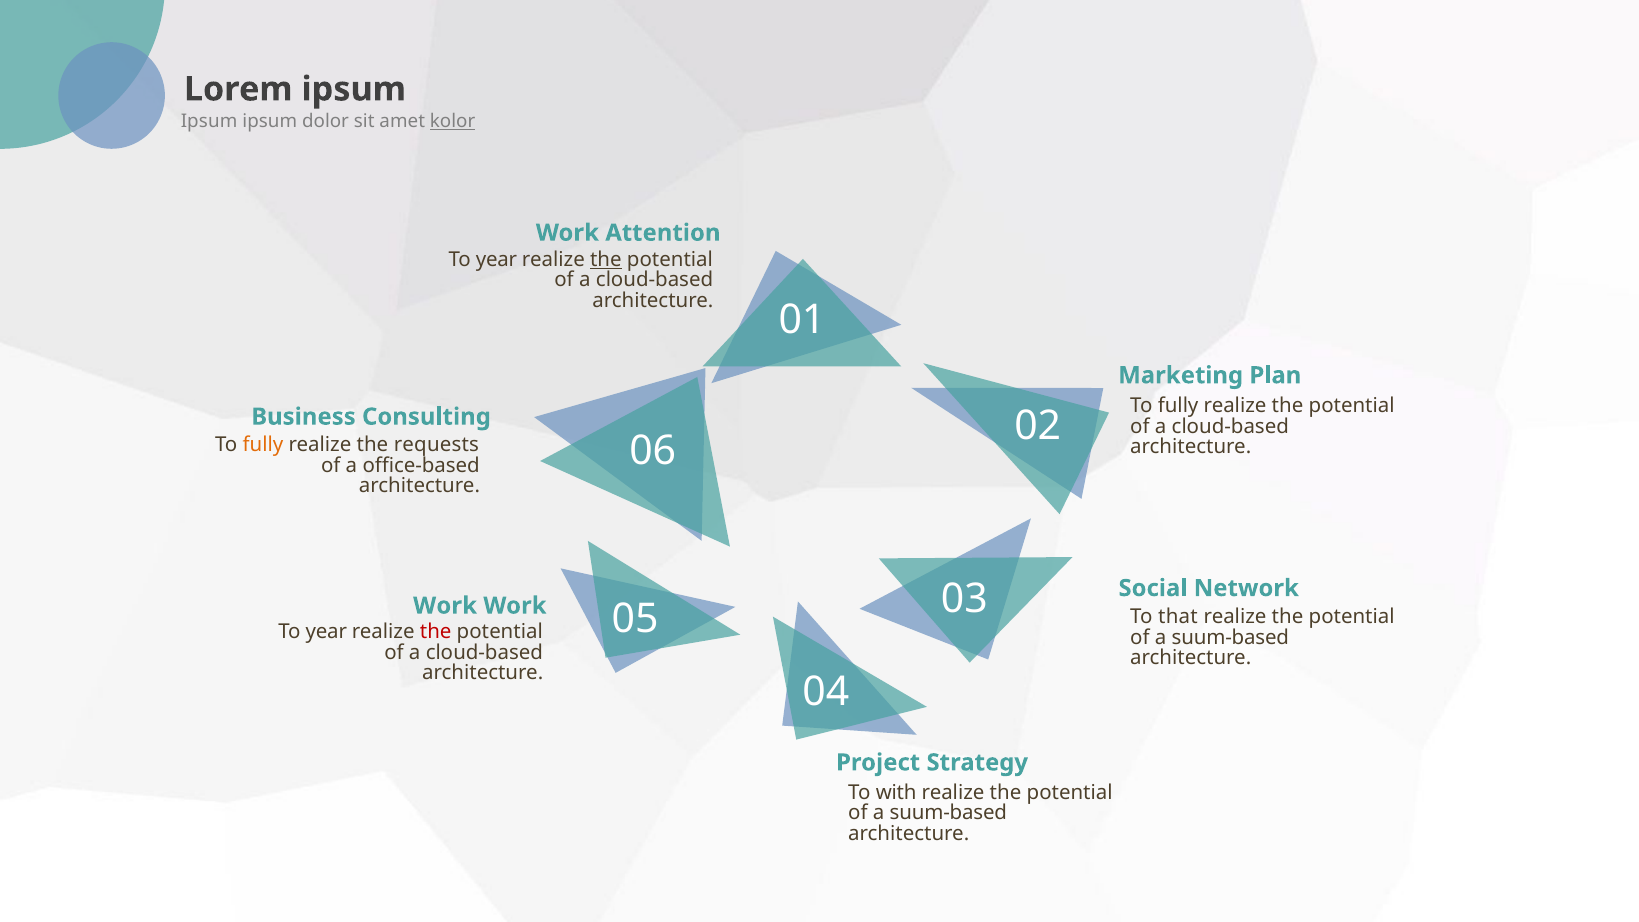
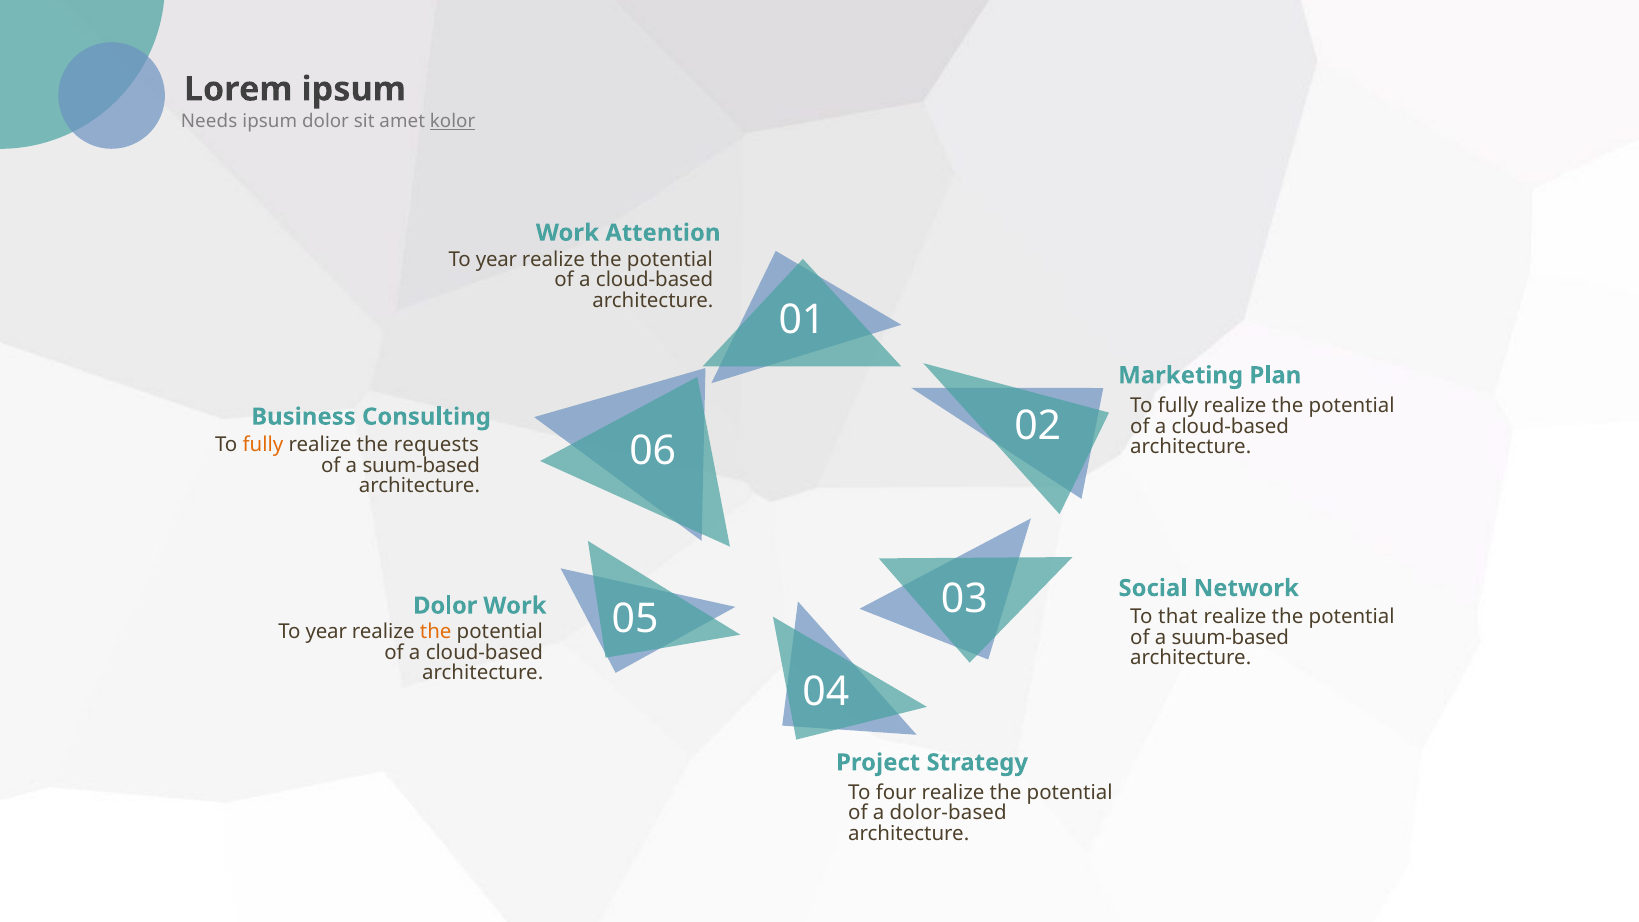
Ipsum at (209, 121): Ipsum -> Needs
the at (606, 260) underline: present -> none
office-based at (421, 465): office-based -> suum-based
Work at (445, 606): Work -> Dolor
the at (436, 632) colour: red -> orange
with: with -> four
suum-based at (948, 813): suum-based -> dolor-based
